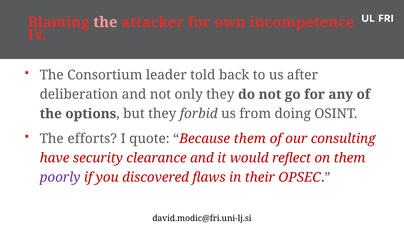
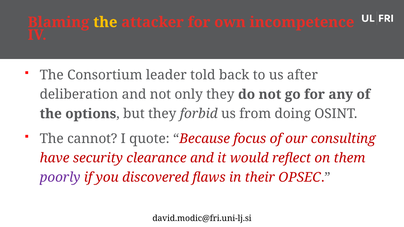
the at (105, 22) colour: pink -> yellow
efforts: efforts -> cannot
Because them: them -> focus
